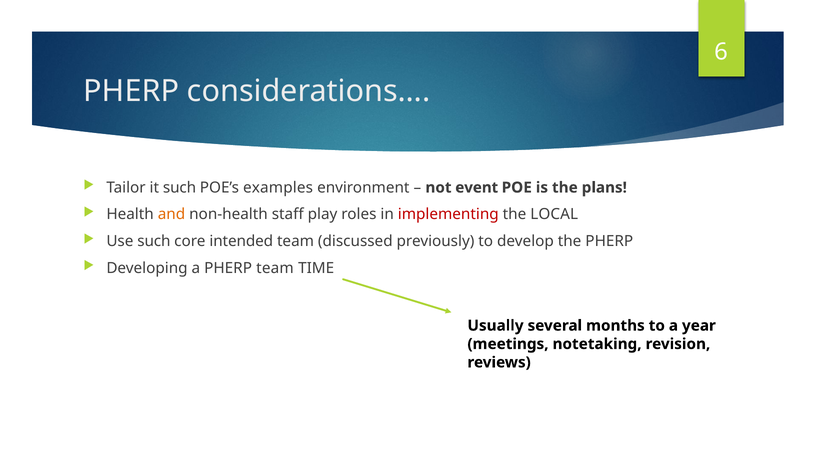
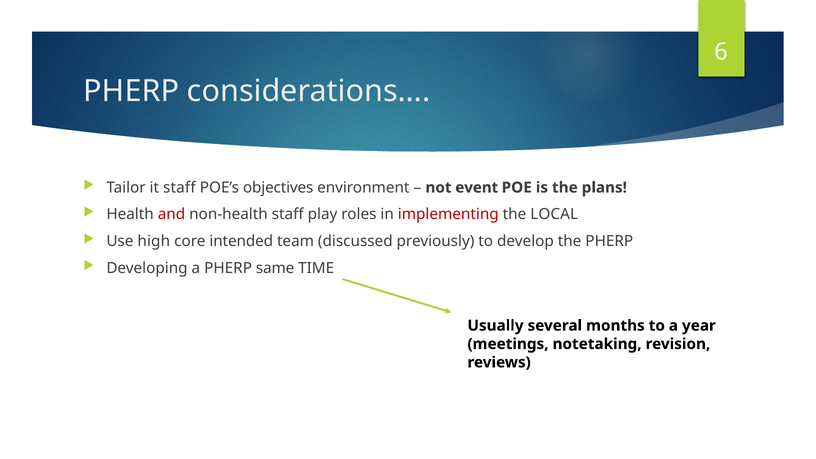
it such: such -> staff
examples: examples -> objectives
and colour: orange -> red
Use such: such -> high
PHERP team: team -> same
